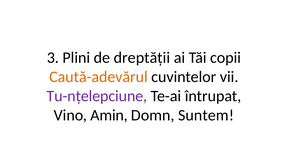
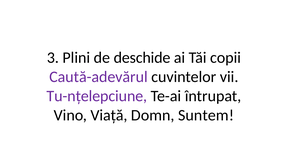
dreptății: dreptății -> deschide
Caută-adevărul colour: orange -> purple
Amin: Amin -> Viață
